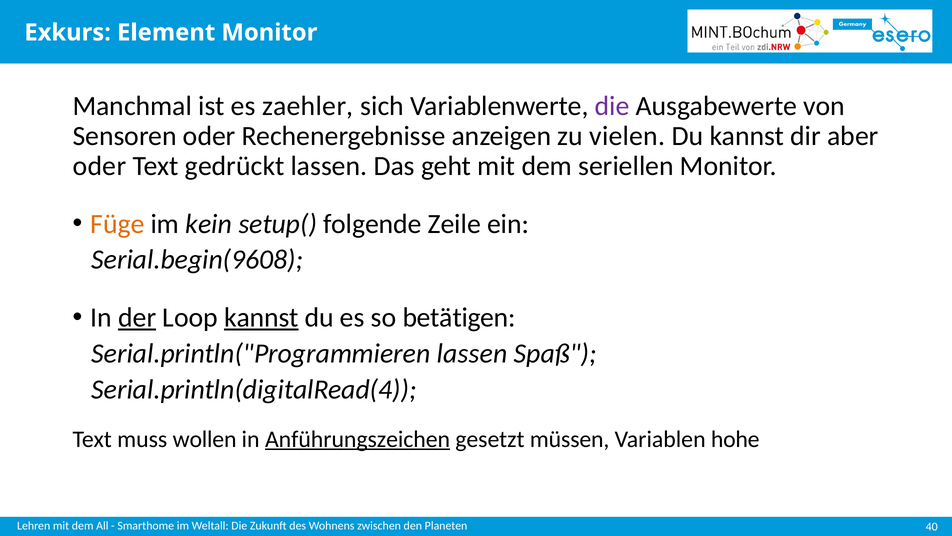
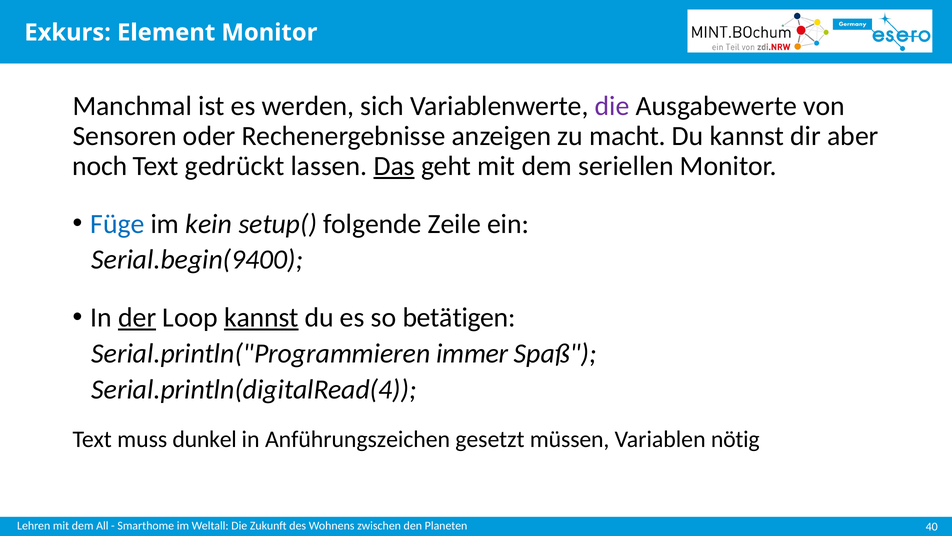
zaehler: zaehler -> werden
vielen: vielen -> macht
oder at (99, 166): oder -> noch
Das underline: none -> present
Füge colour: orange -> blue
Serial.begin(9608: Serial.begin(9608 -> Serial.begin(9400
Serial.println("Programmieren lassen: lassen -> immer
wollen: wollen -> dunkel
Anführungszeichen underline: present -> none
hohe: hohe -> nötig
